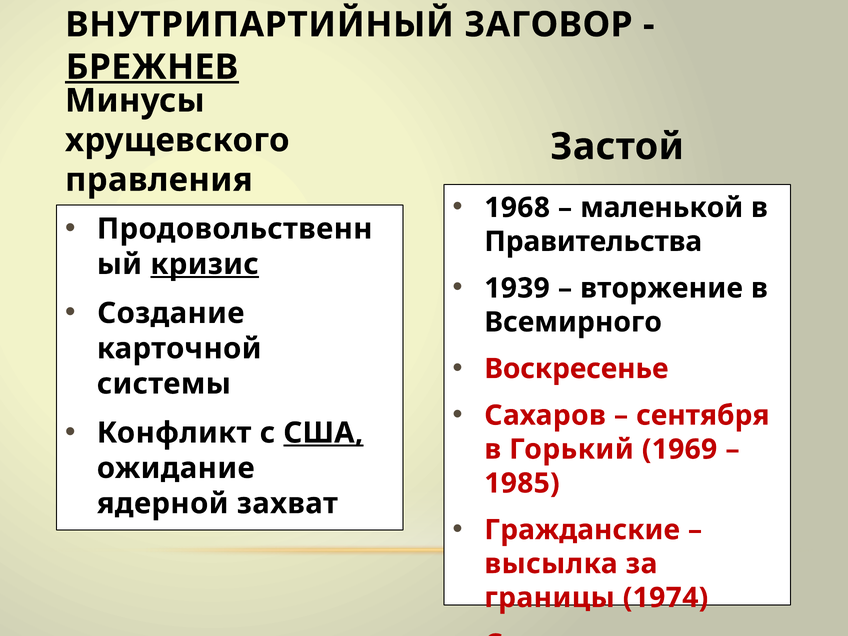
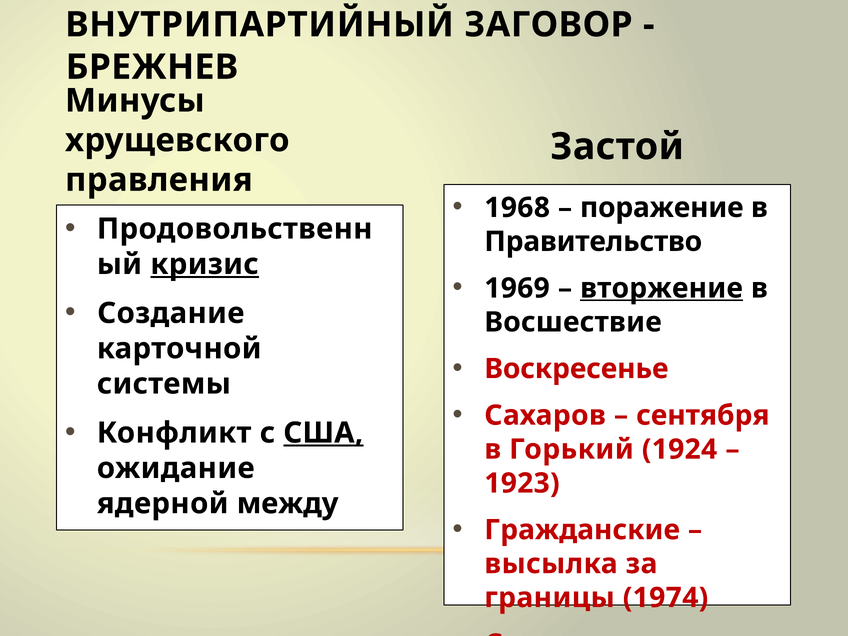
БРЕЖНЕВ underline: present -> none
маленькой: маленькой -> поражение
Правительства: Правительства -> Правительство
1939: 1939 -> 1969
вторжение underline: none -> present
Всемирного: Всемирного -> Восшествие
1969: 1969 -> 1924
1985: 1985 -> 1923
захват: захват -> между
